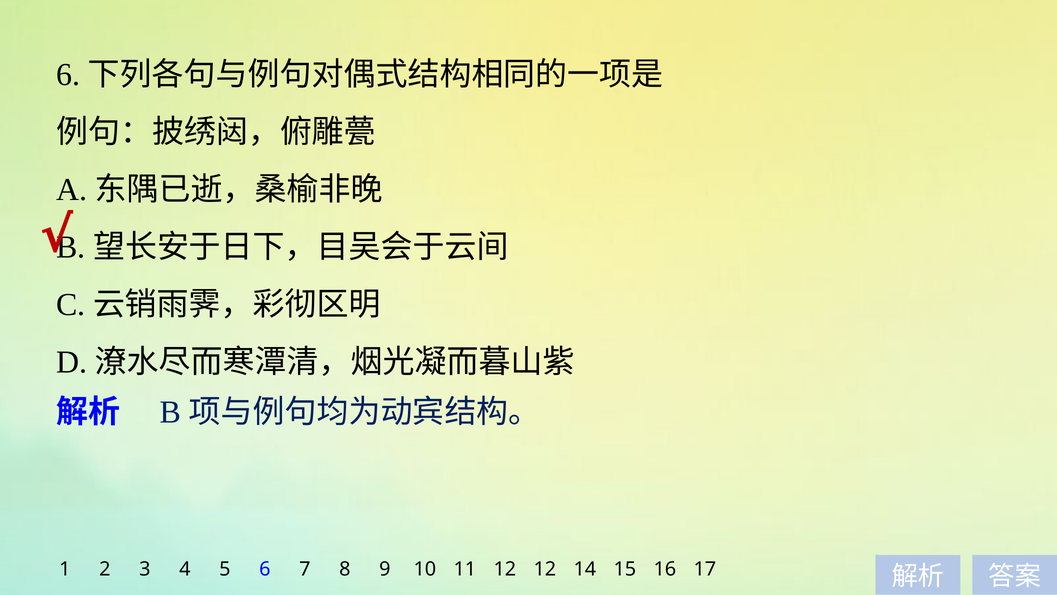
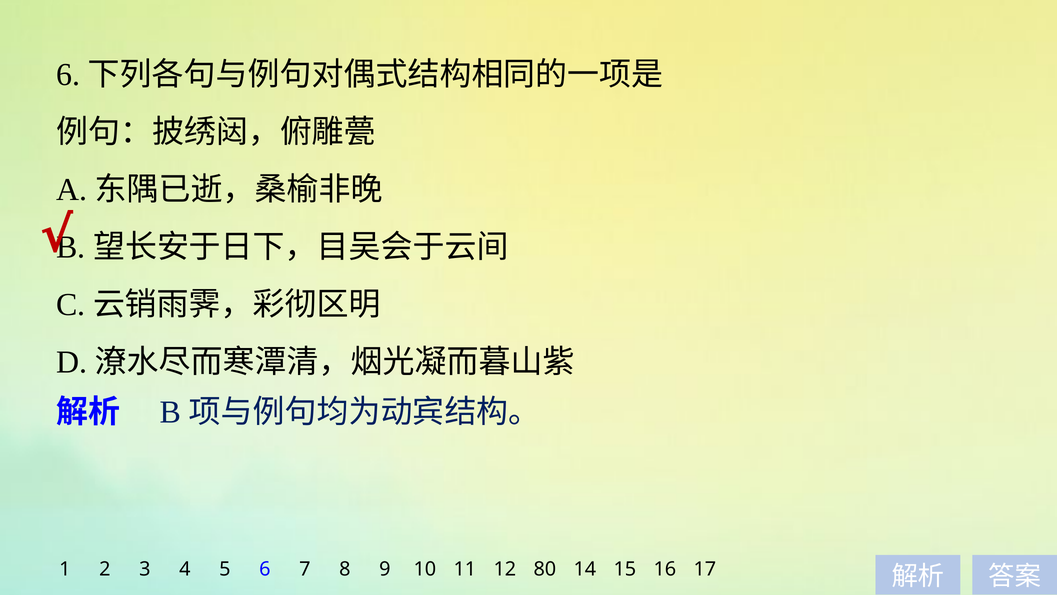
12 12: 12 -> 80
